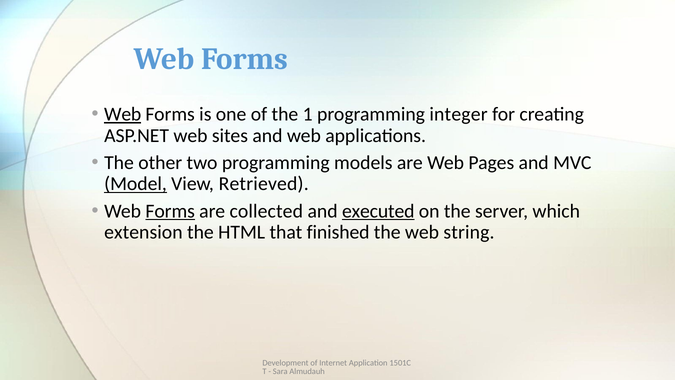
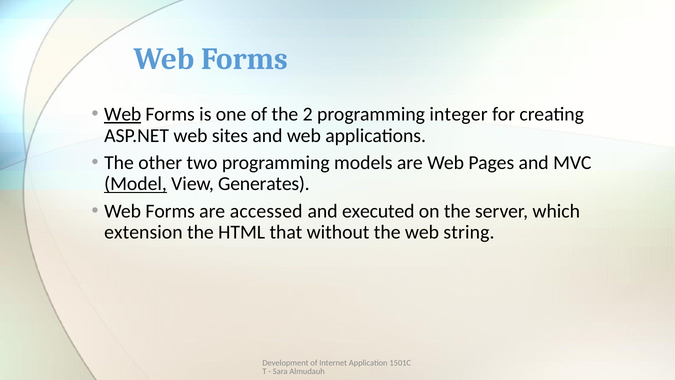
1: 1 -> 2
Retrieved: Retrieved -> Generates
Forms at (170, 211) underline: present -> none
collected: collected -> accessed
executed underline: present -> none
finished: finished -> without
